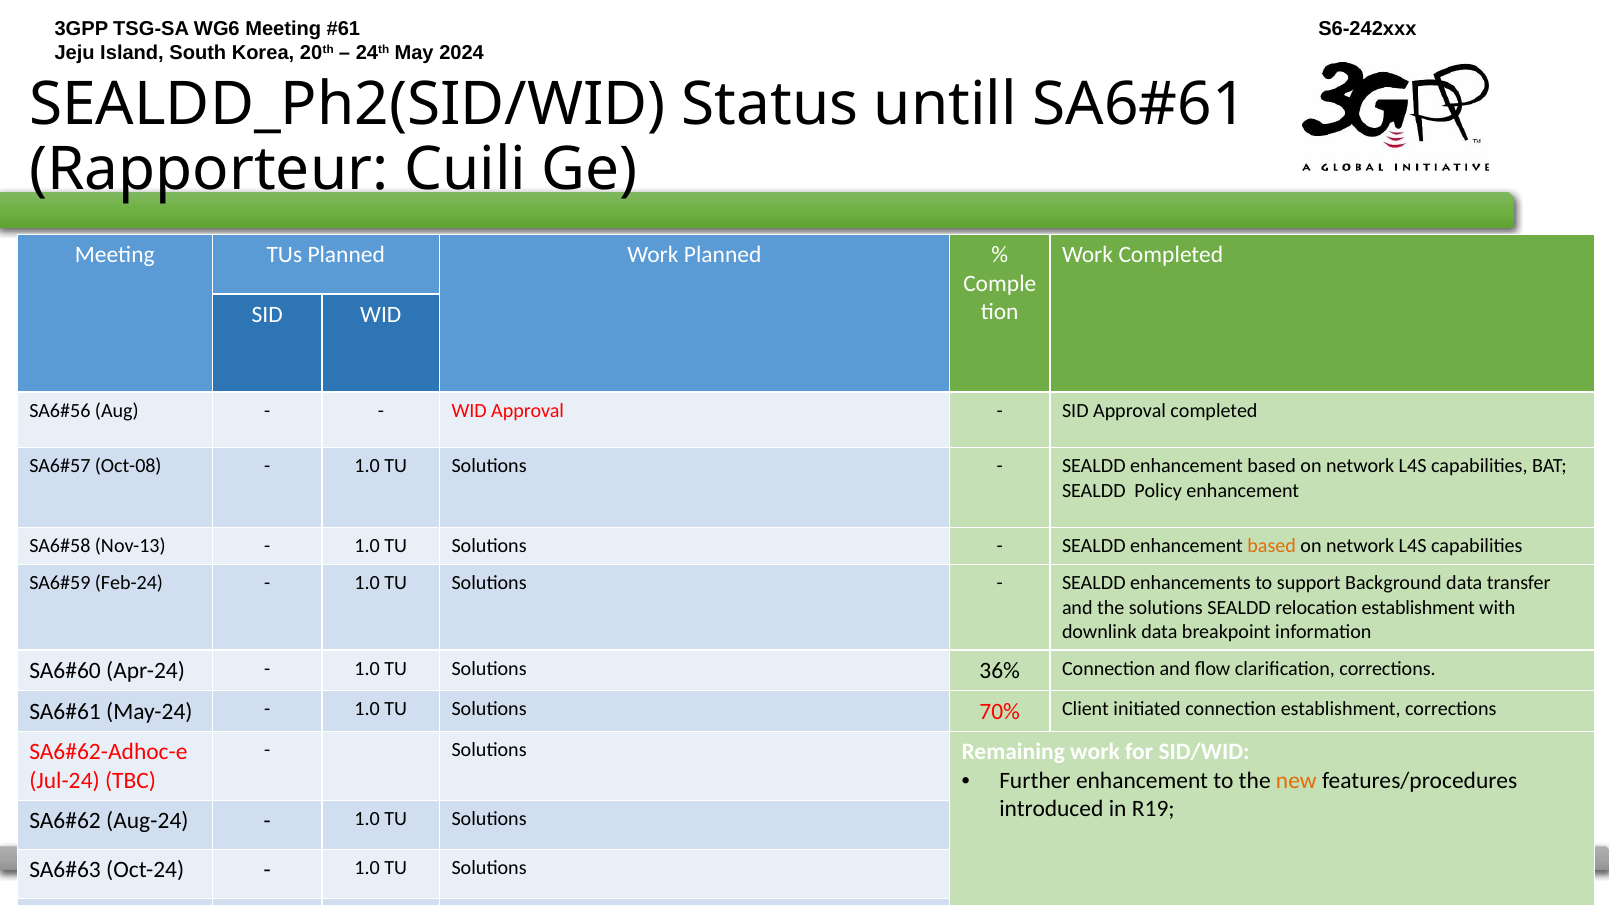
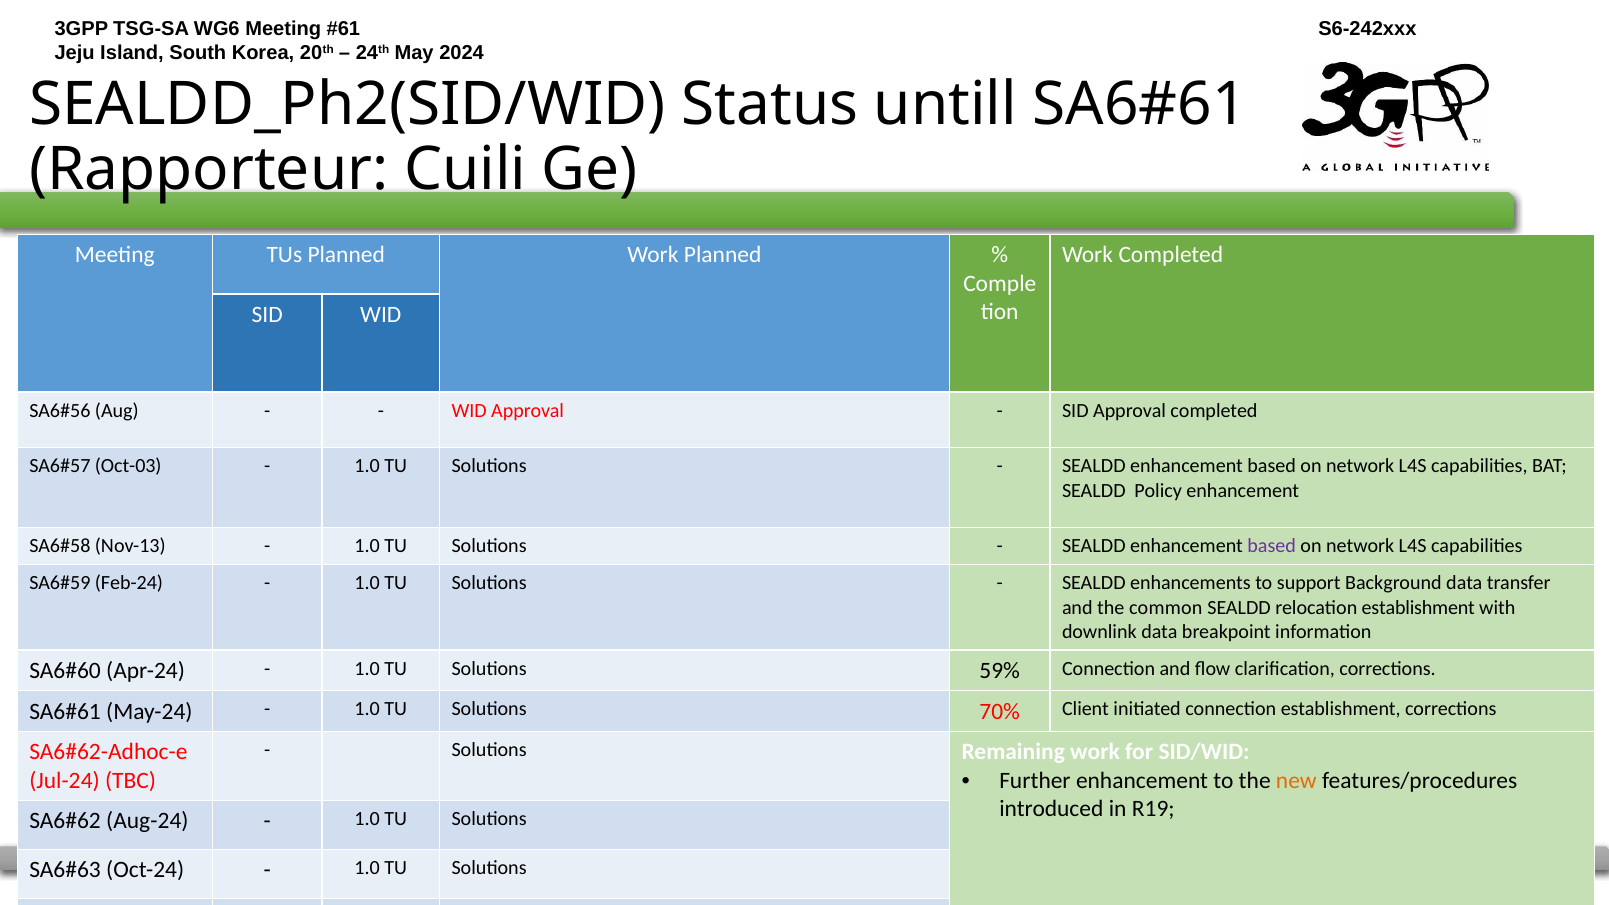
Oct-08: Oct-08 -> Oct-03
based at (1272, 546) colour: orange -> purple
the solutions: solutions -> common
36%: 36% -> 59%
